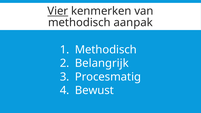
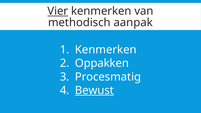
Methodisch at (106, 50): Methodisch -> Kenmerken
Belangrijk: Belangrijk -> Oppakken
Bewust underline: none -> present
